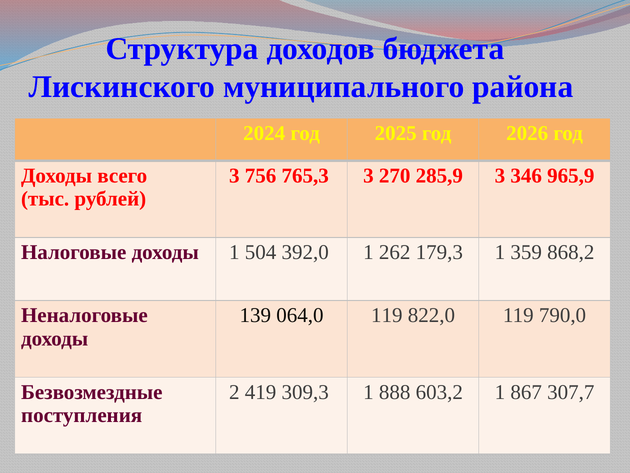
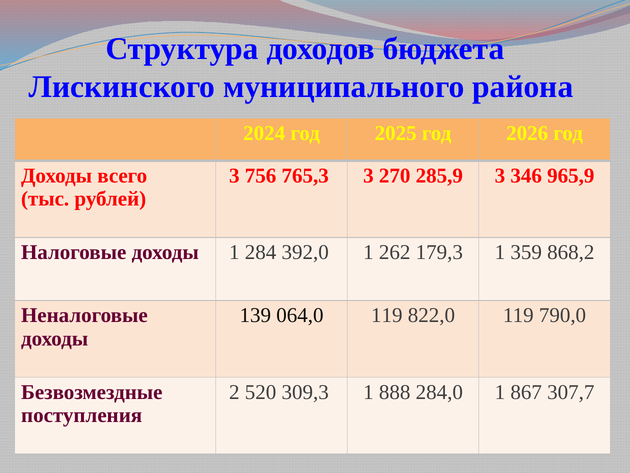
504: 504 -> 284
419: 419 -> 520
603,2: 603,2 -> 284,0
